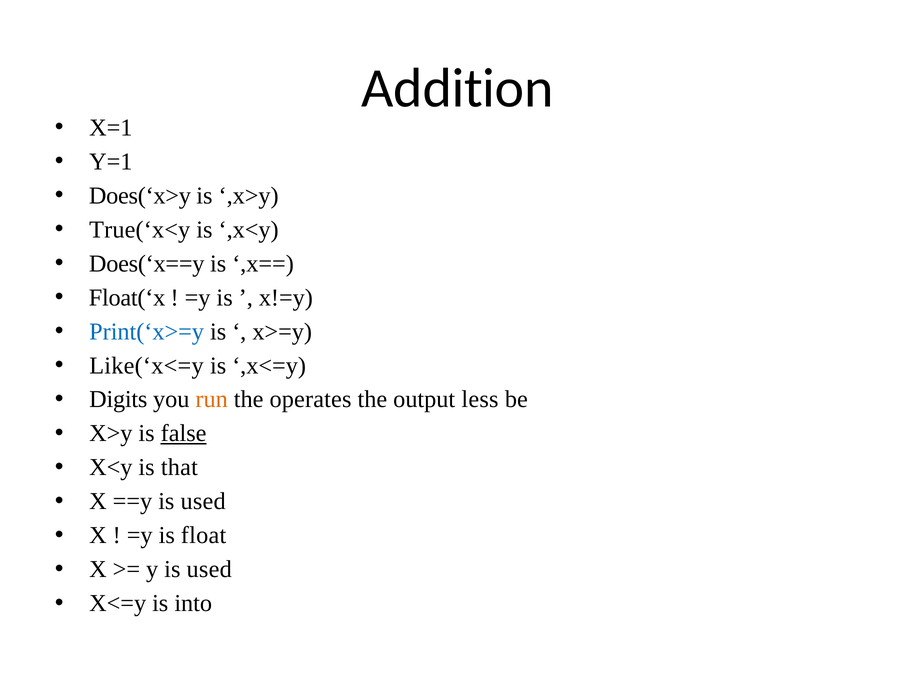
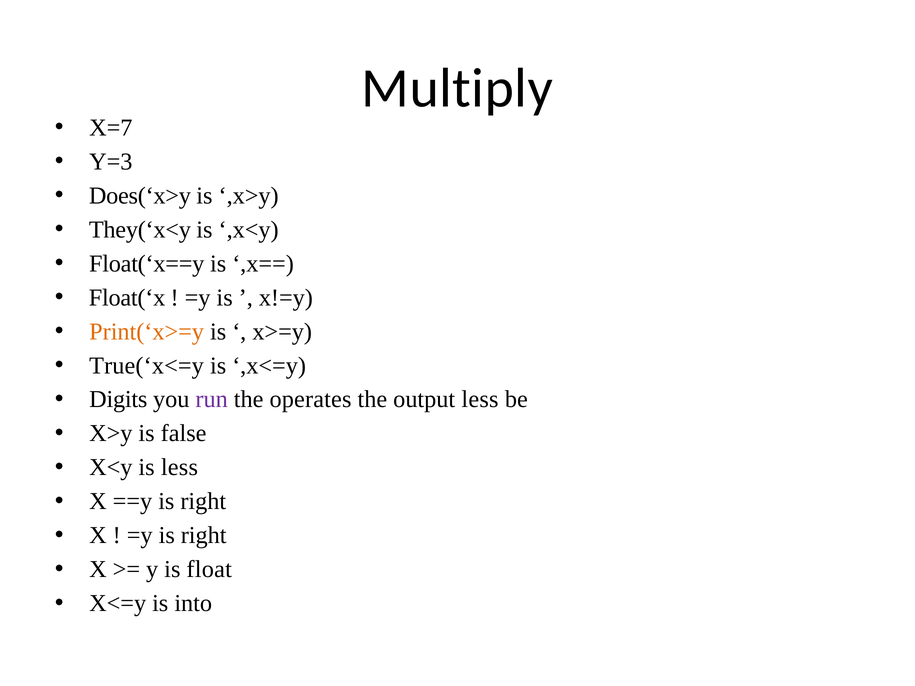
Addition: Addition -> Multiply
X=1: X=1 -> X=7
Y=1: Y=1 -> Y=3
True(‘x<y: True(‘x<y -> They(‘x<y
Does(‘x==y: Does(‘x==y -> Float(‘x==y
Print(‘x>=y colour: blue -> orange
Like(‘x<=y: Like(‘x<=y -> True(‘x<=y
run colour: orange -> purple
false underline: present -> none
is that: that -> less
==y is used: used -> right
=y is float: float -> right
y is used: used -> float
